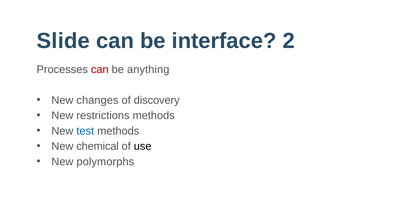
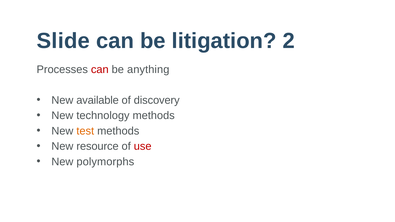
interface: interface -> litigation
changes: changes -> available
restrictions: restrictions -> technology
test colour: blue -> orange
chemical: chemical -> resource
use colour: black -> red
